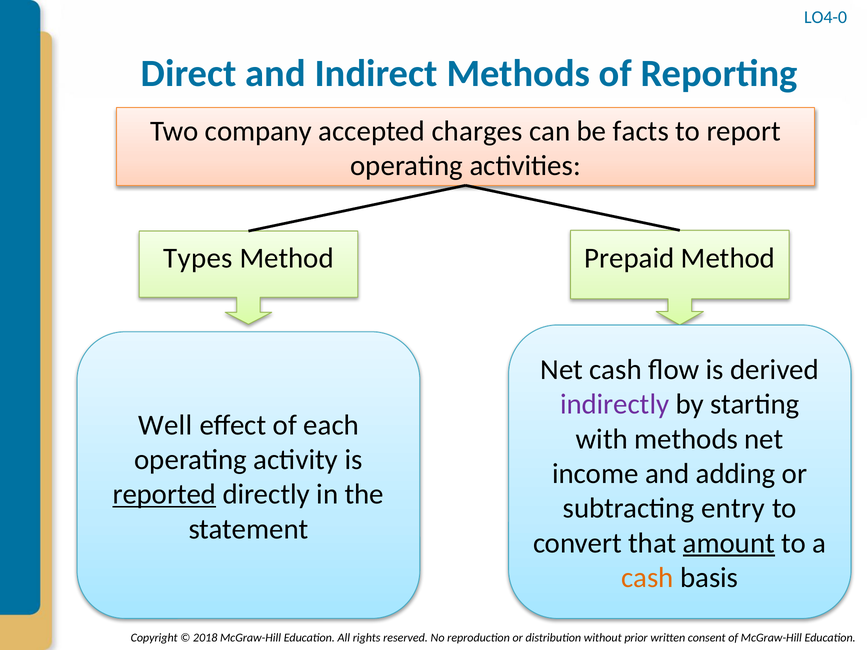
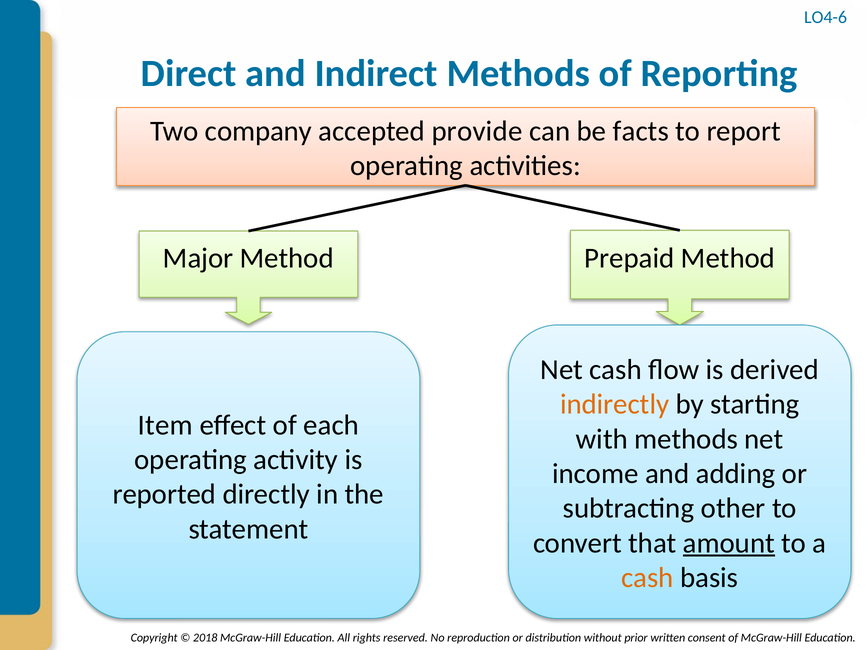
LO4-0: LO4-0 -> LO4-6
charges: charges -> provide
Types: Types -> Major
indirectly colour: purple -> orange
Well: Well -> Item
reported underline: present -> none
entry: entry -> other
